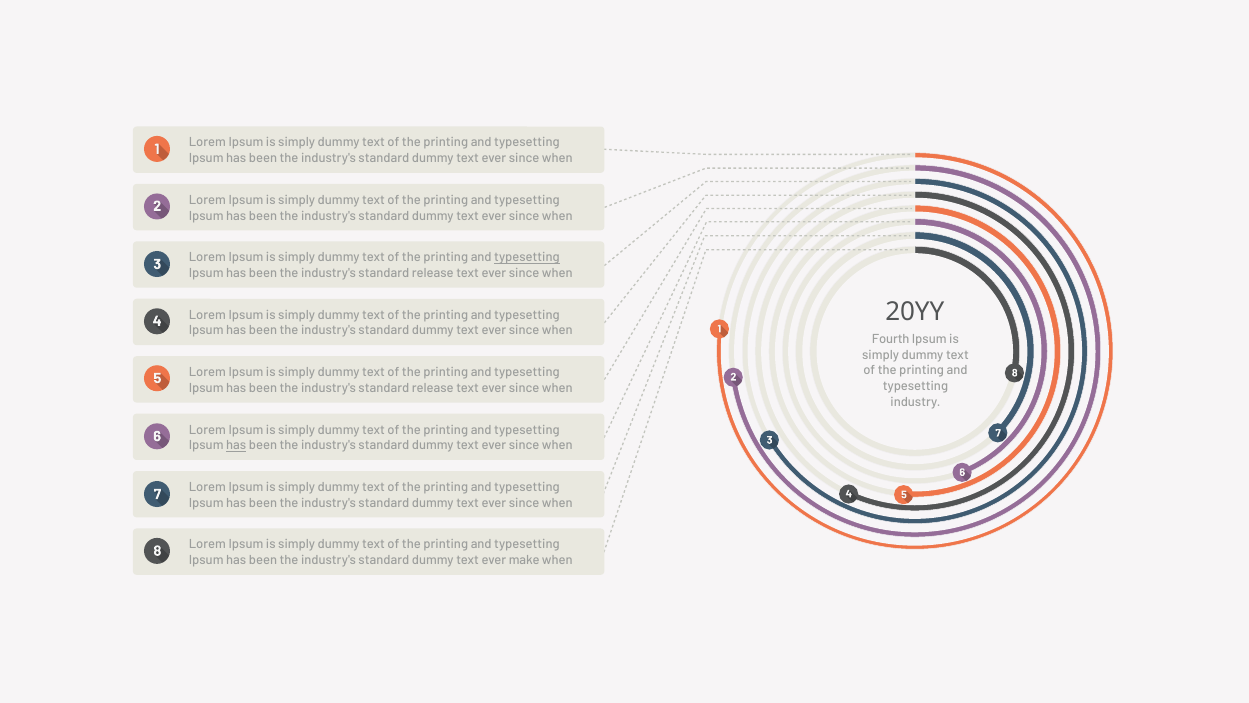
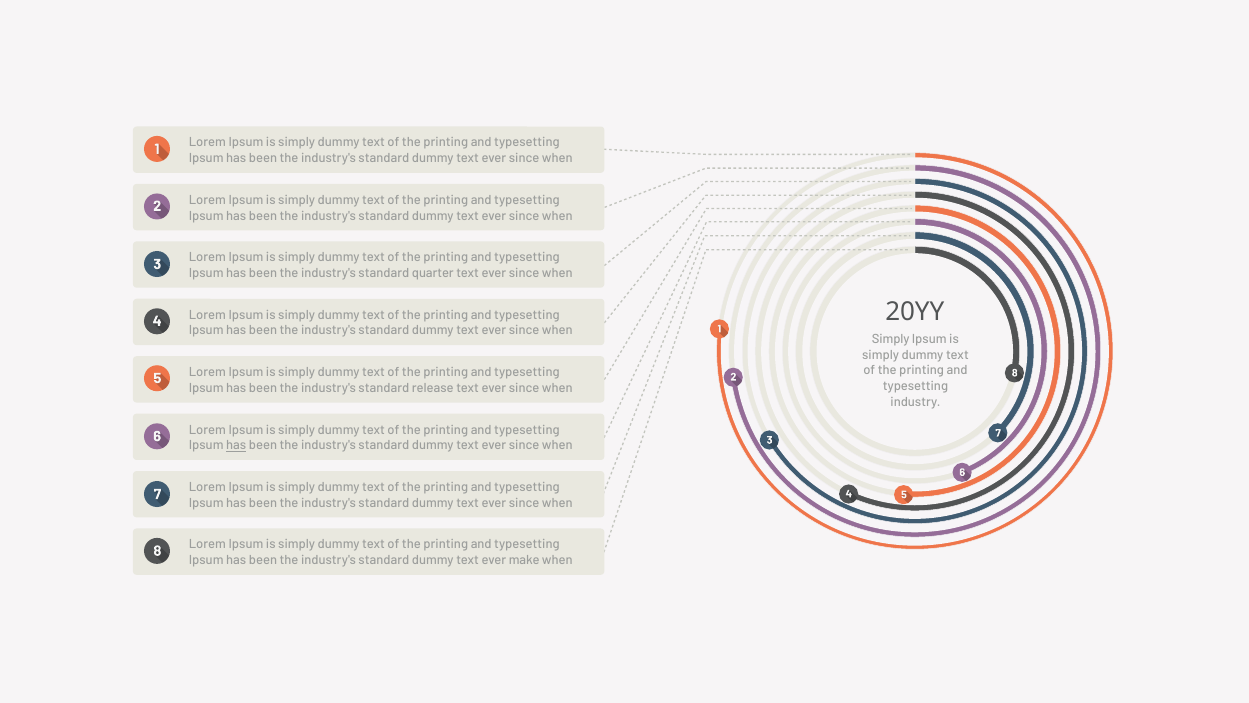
typesetting at (527, 257) underline: present -> none
release at (433, 273): release -> quarter
Fourth at (891, 339): Fourth -> Simply
